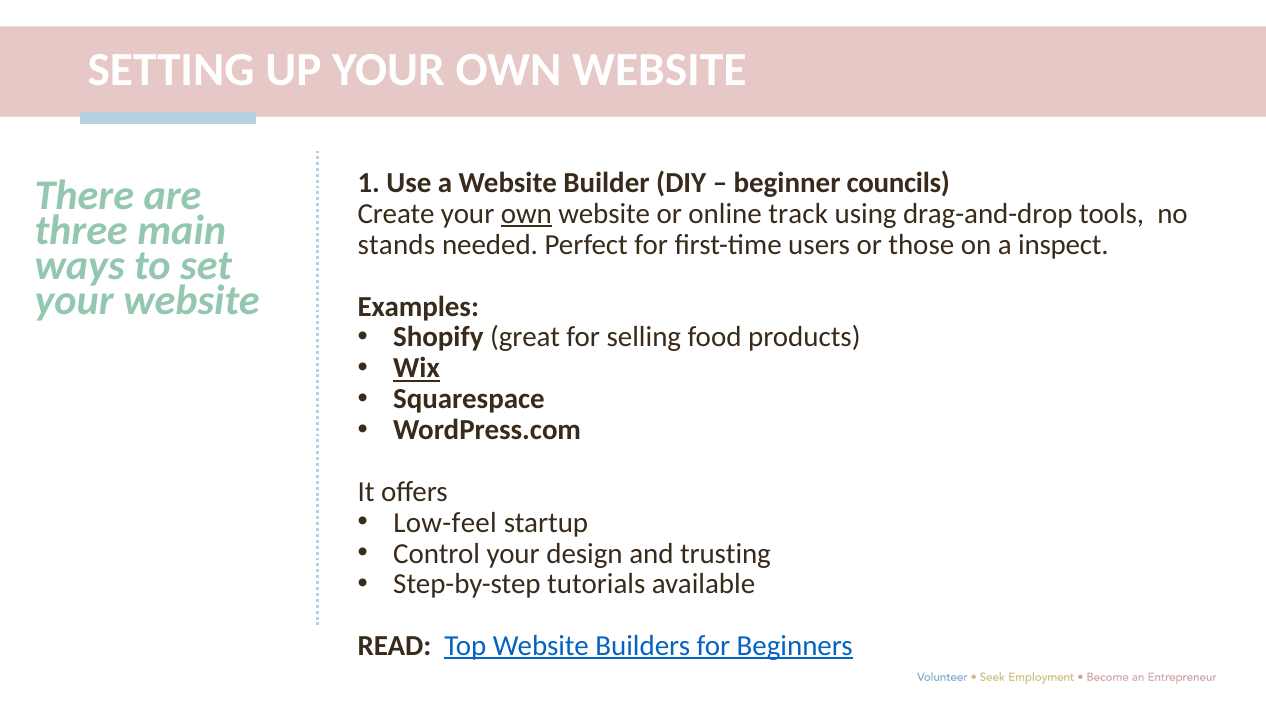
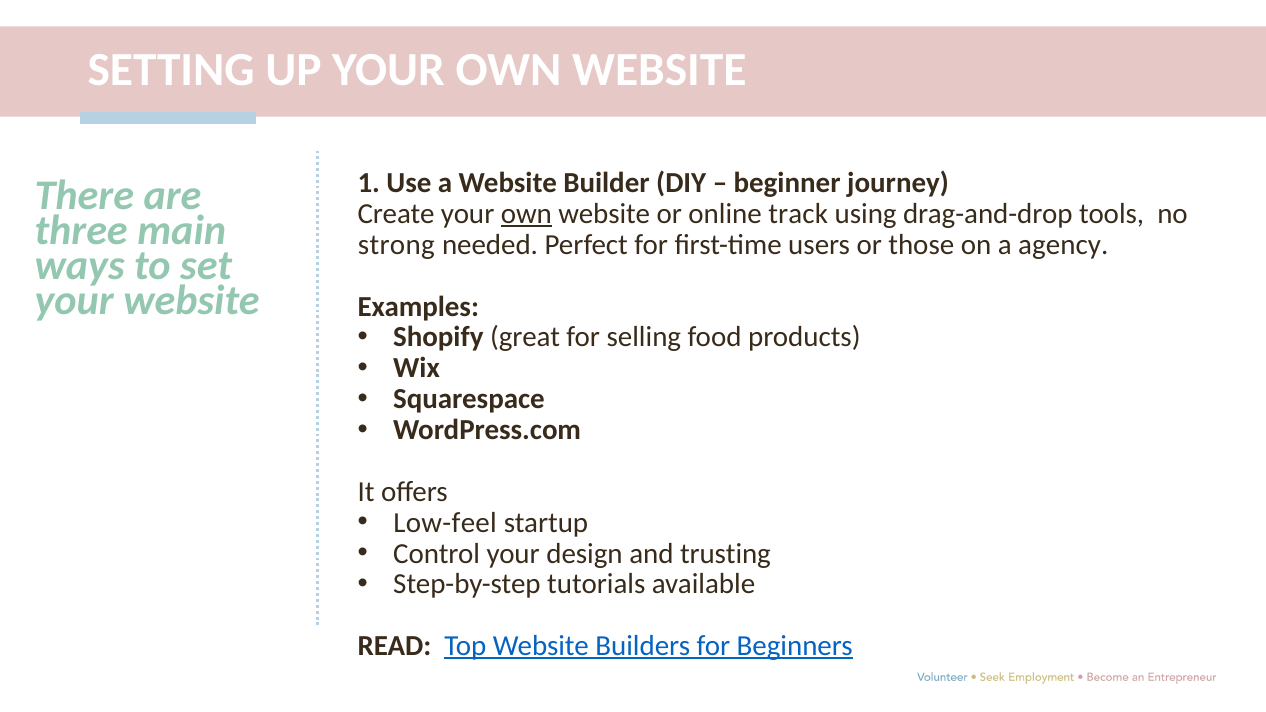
councils: councils -> journey
stands: stands -> strong
inspect: inspect -> agency
Wix underline: present -> none
